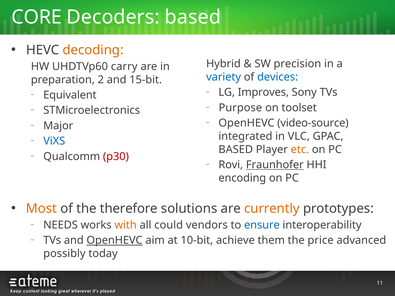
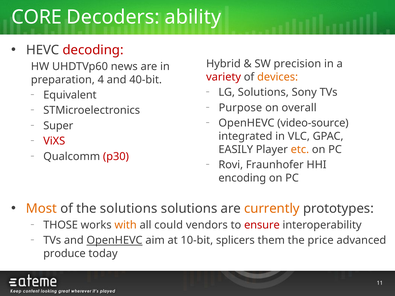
Decoders based: based -> ability
decoding colour: orange -> red
carry: carry -> news
variety colour: blue -> red
devices colour: blue -> orange
2: 2 -> 4
15-bit: 15-bit -> 40-bit
LG Improves: Improves -> Solutions
toolset: toolset -> overall
Major: Major -> Super
ViXS colour: blue -> red
BASED at (236, 150): BASED -> EASILY
Fraunhofer underline: present -> none
the therefore: therefore -> solutions
NEEDS: NEEDS -> THOSE
ensure colour: blue -> red
achieve: achieve -> splicers
possibly: possibly -> produce
